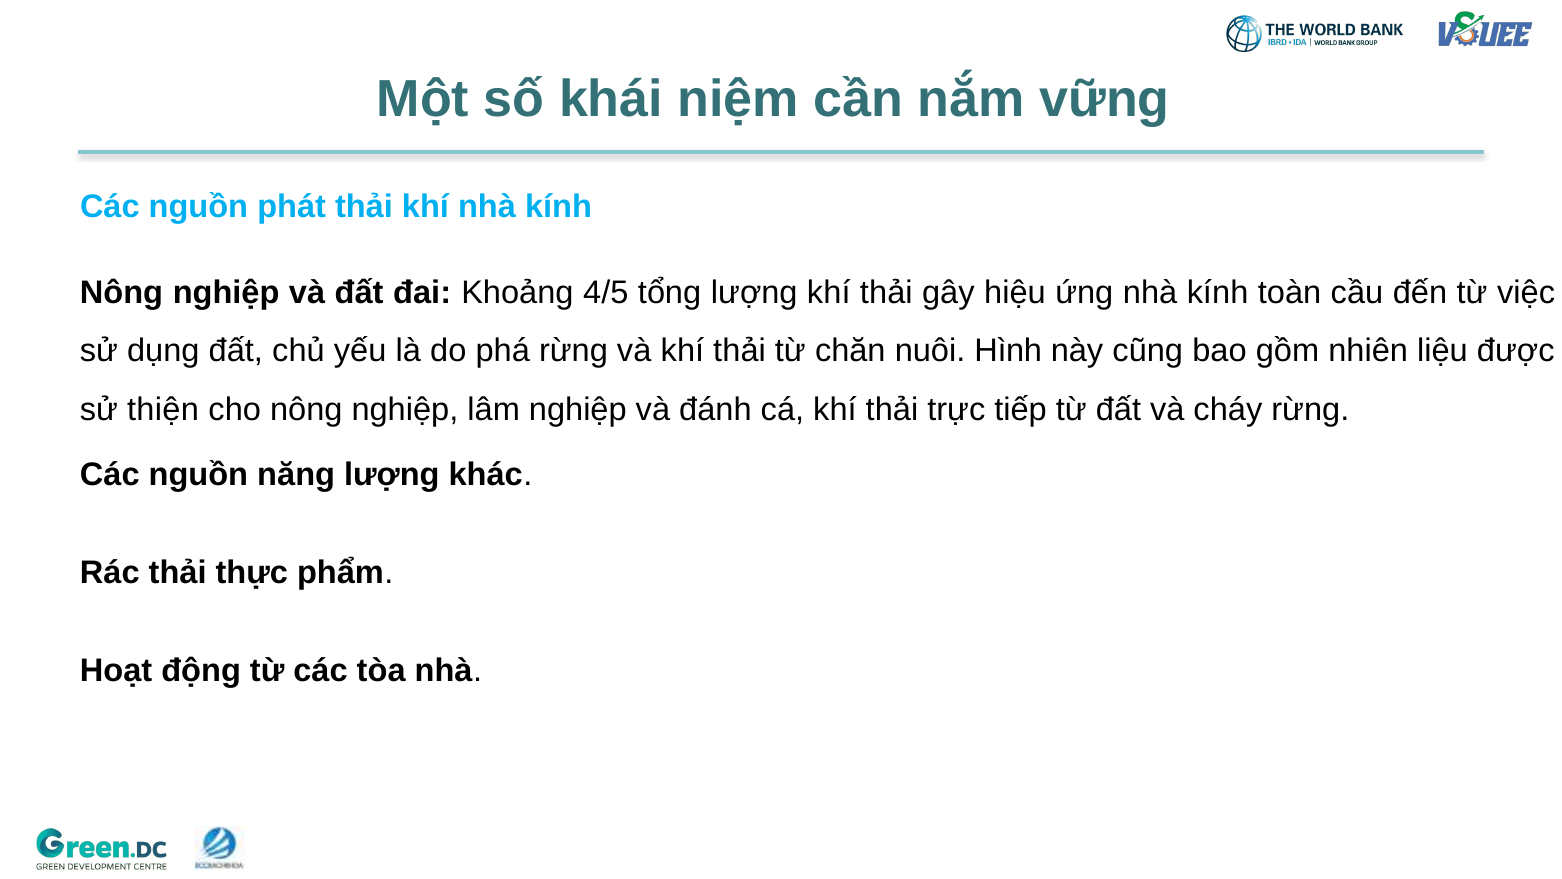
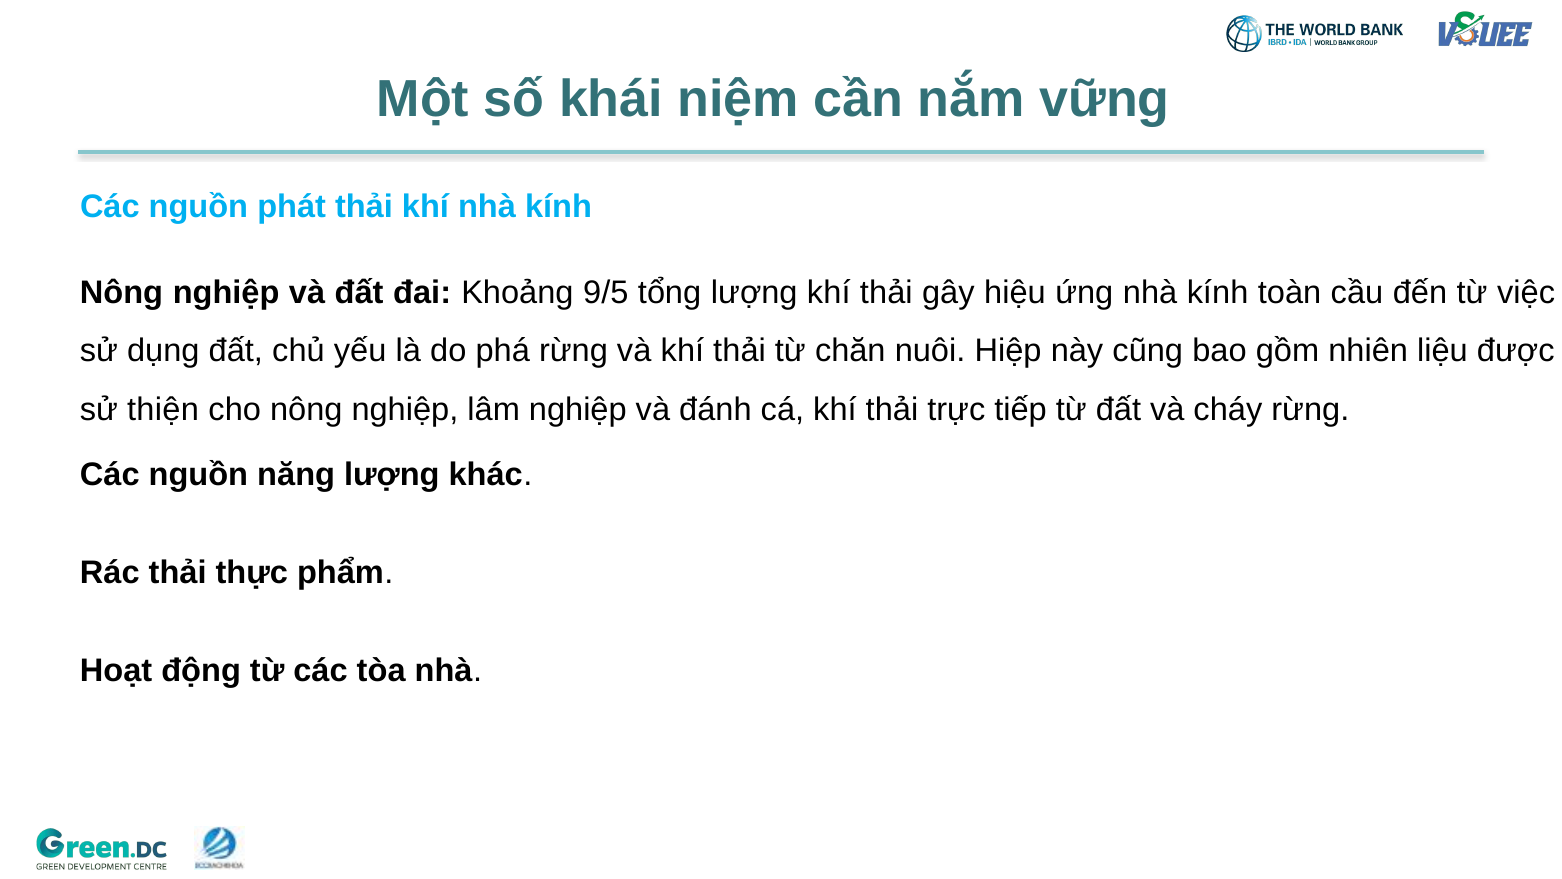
4/5: 4/5 -> 9/5
Hình: Hình -> Hiệp
